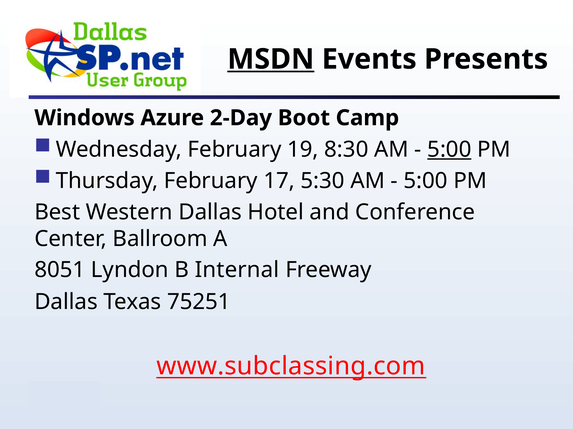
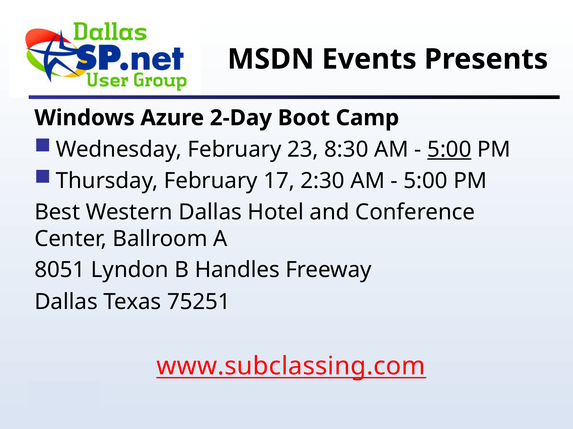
MSDN underline: present -> none
19: 19 -> 23
5:30: 5:30 -> 2:30
Internal: Internal -> Handles
